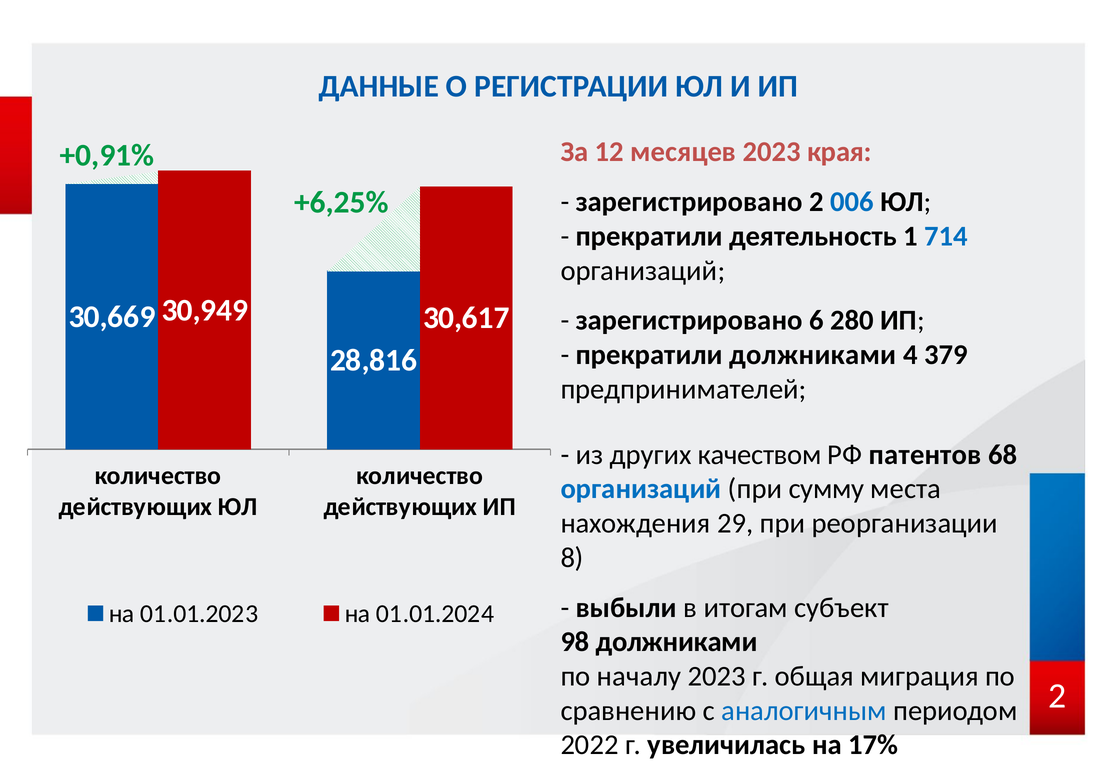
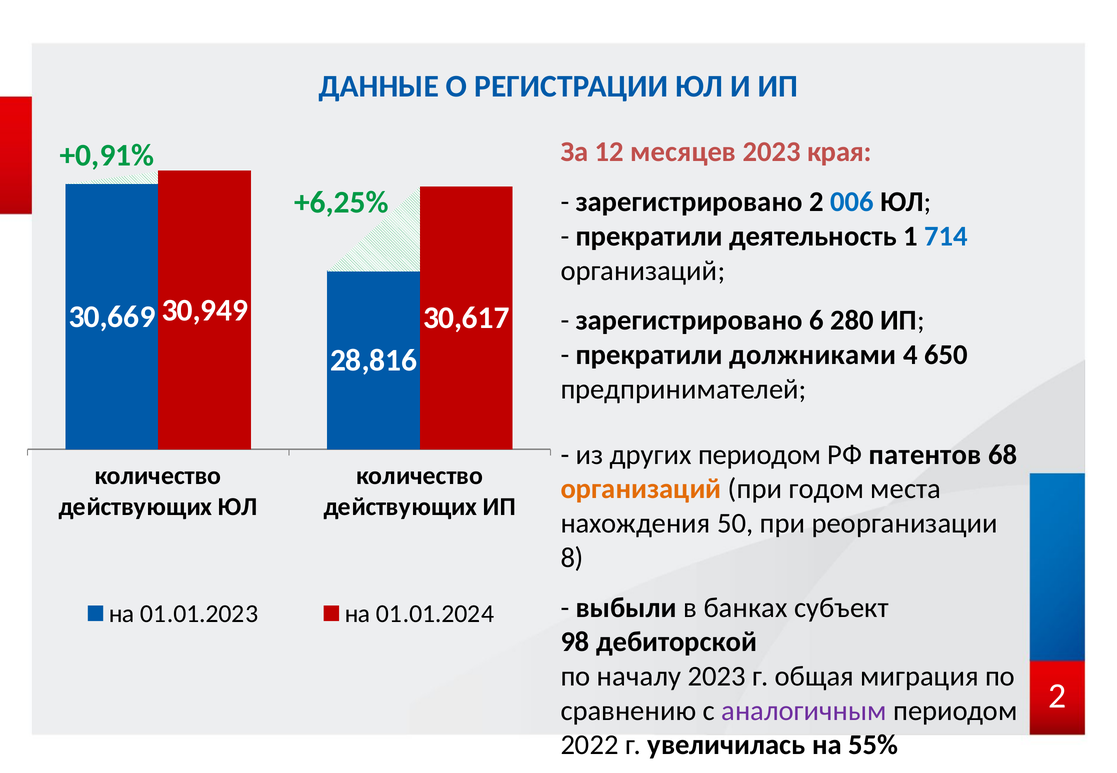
379: 379 -> 650
других качеством: качеством -> периодом
организаций at (641, 489) colour: blue -> orange
сумму: сумму -> годом
29: 29 -> 50
итогам: итогам -> банках
98 должниками: должниками -> дебиторской
аналогичным colour: blue -> purple
17%: 17% -> 55%
